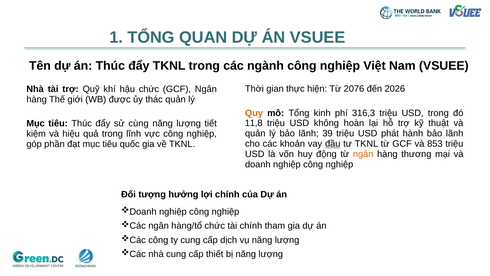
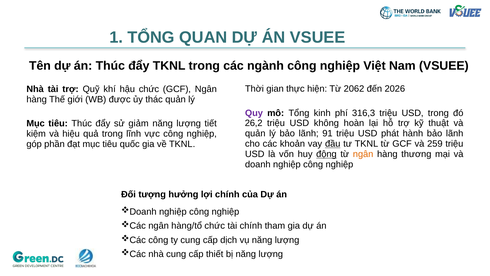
2076: 2076 -> 2062
Quy colour: orange -> purple
11,8: 11,8 -> 26,2
cùng: cùng -> giảm
39: 39 -> 91
853: 853 -> 259
động underline: none -> present
